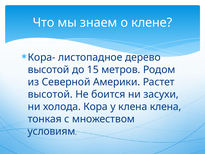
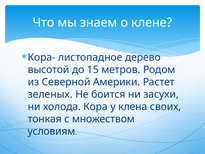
высотой at (50, 94): высотой -> зеленых
клена клена: клена -> своих
